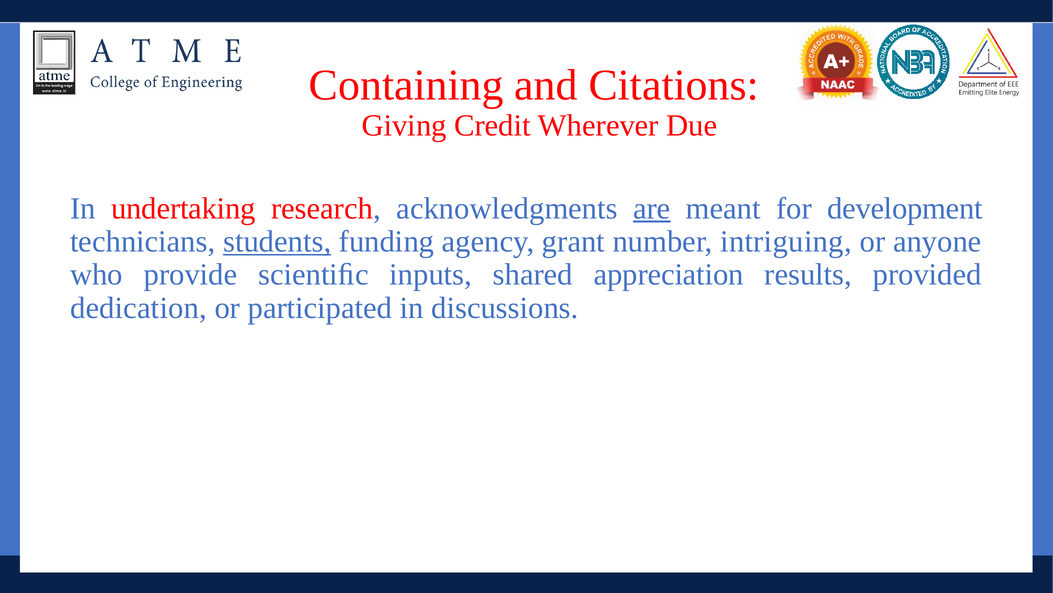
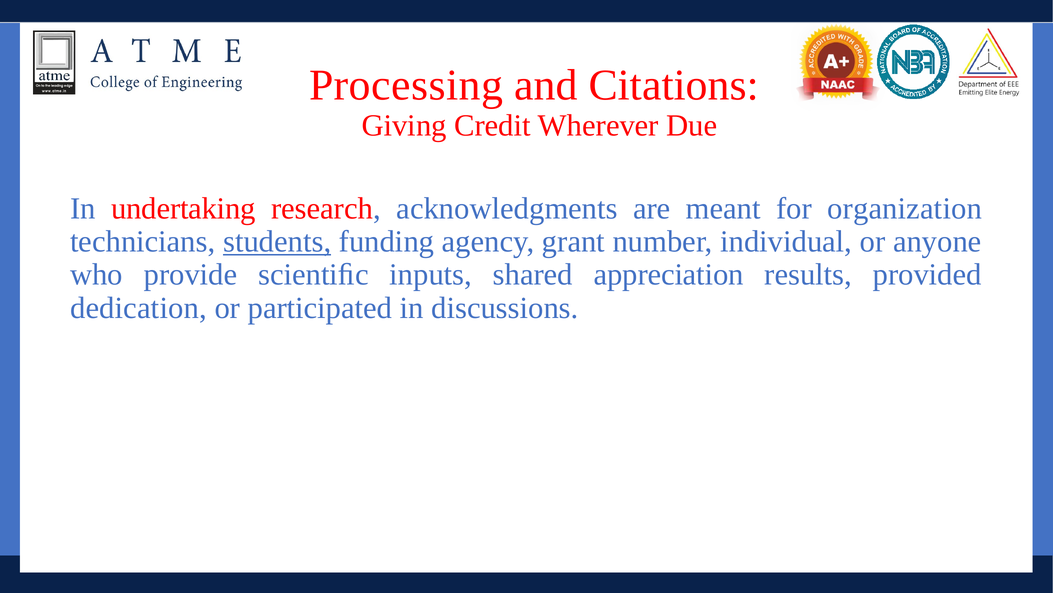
Containing: Containing -> Processing
are underline: present -> none
development: development -> organization
intriguing: intriguing -> individual
